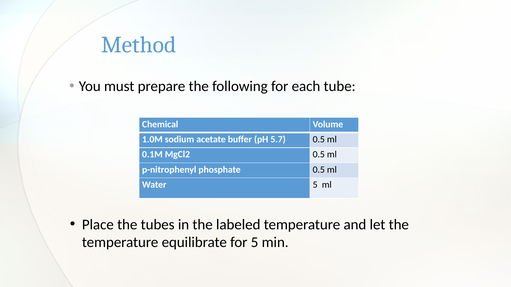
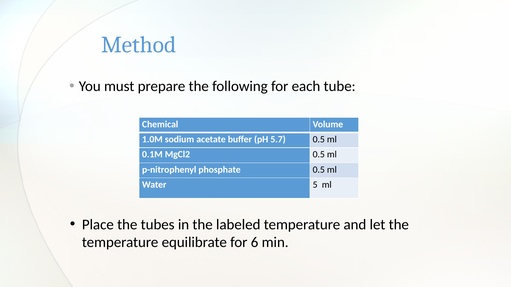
for 5: 5 -> 6
